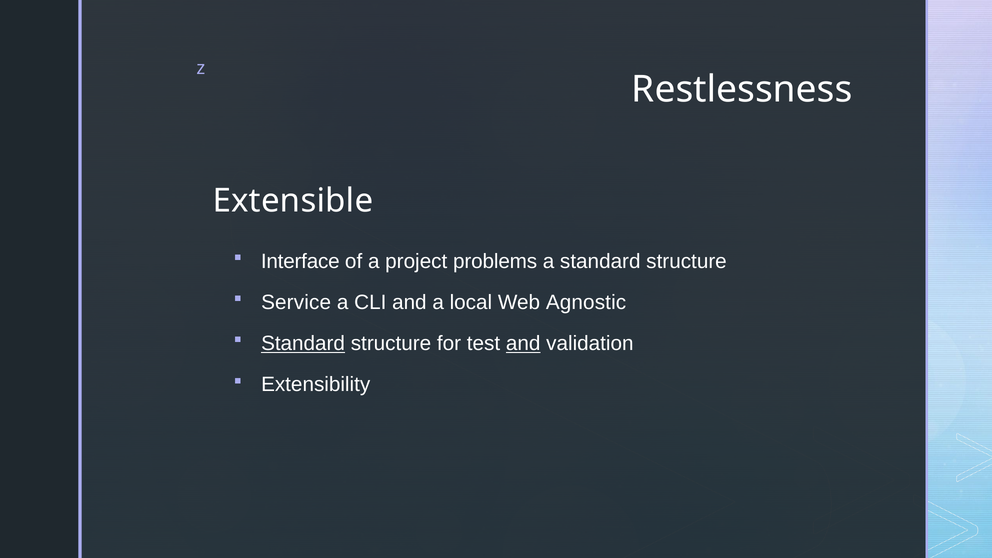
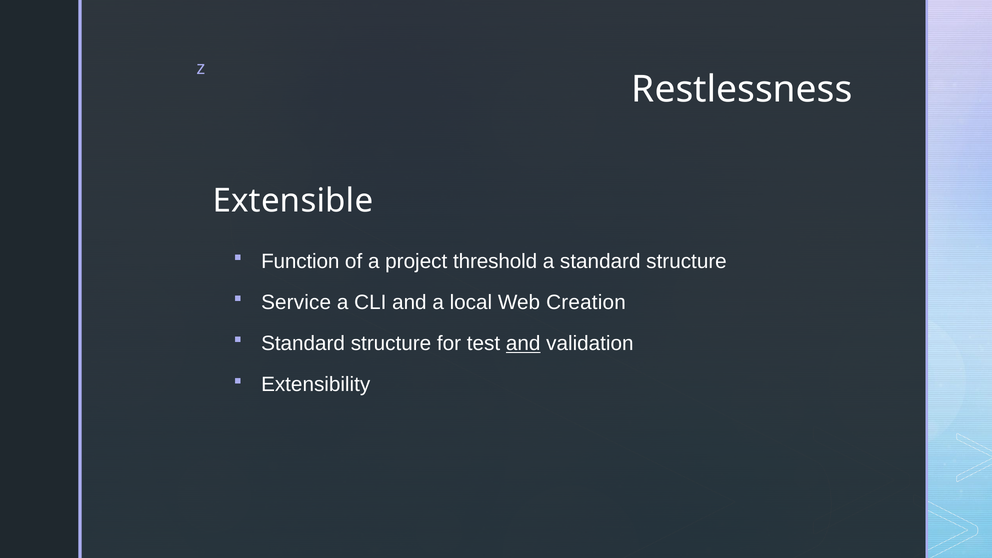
Interface: Interface -> Function
problems: problems -> threshold
Agnostic: Agnostic -> Creation
Standard at (303, 344) underline: present -> none
